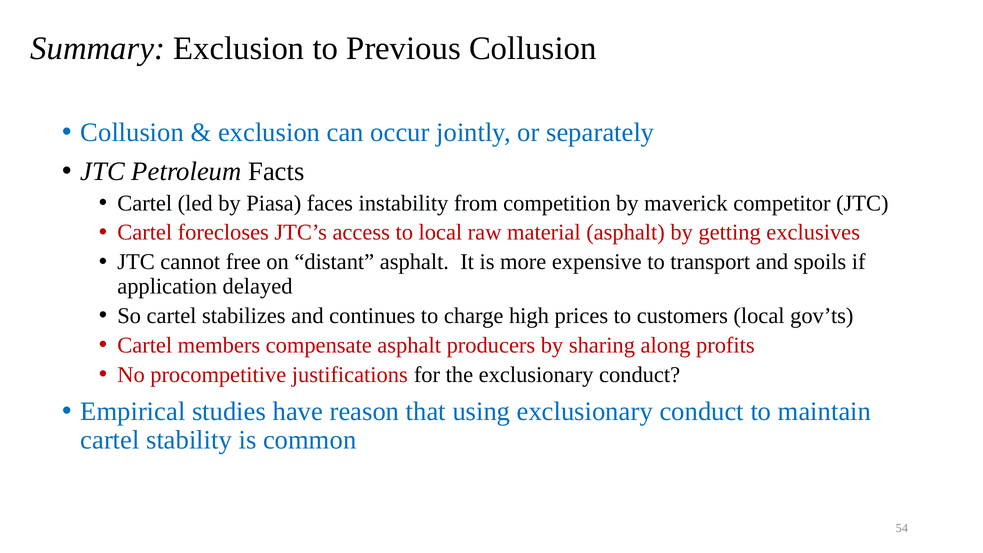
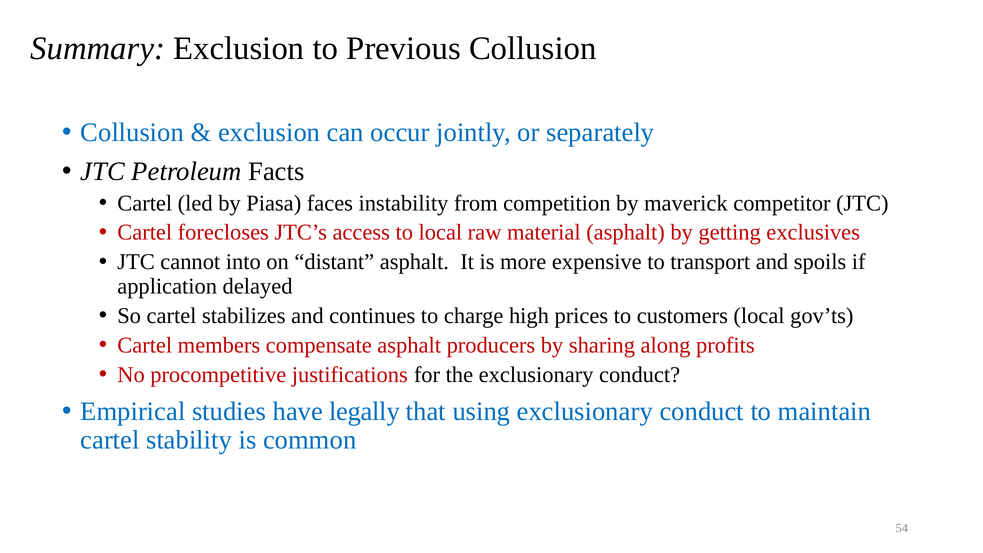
free: free -> into
reason: reason -> legally
